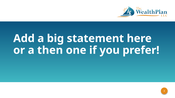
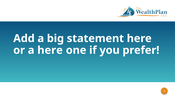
a then: then -> here
